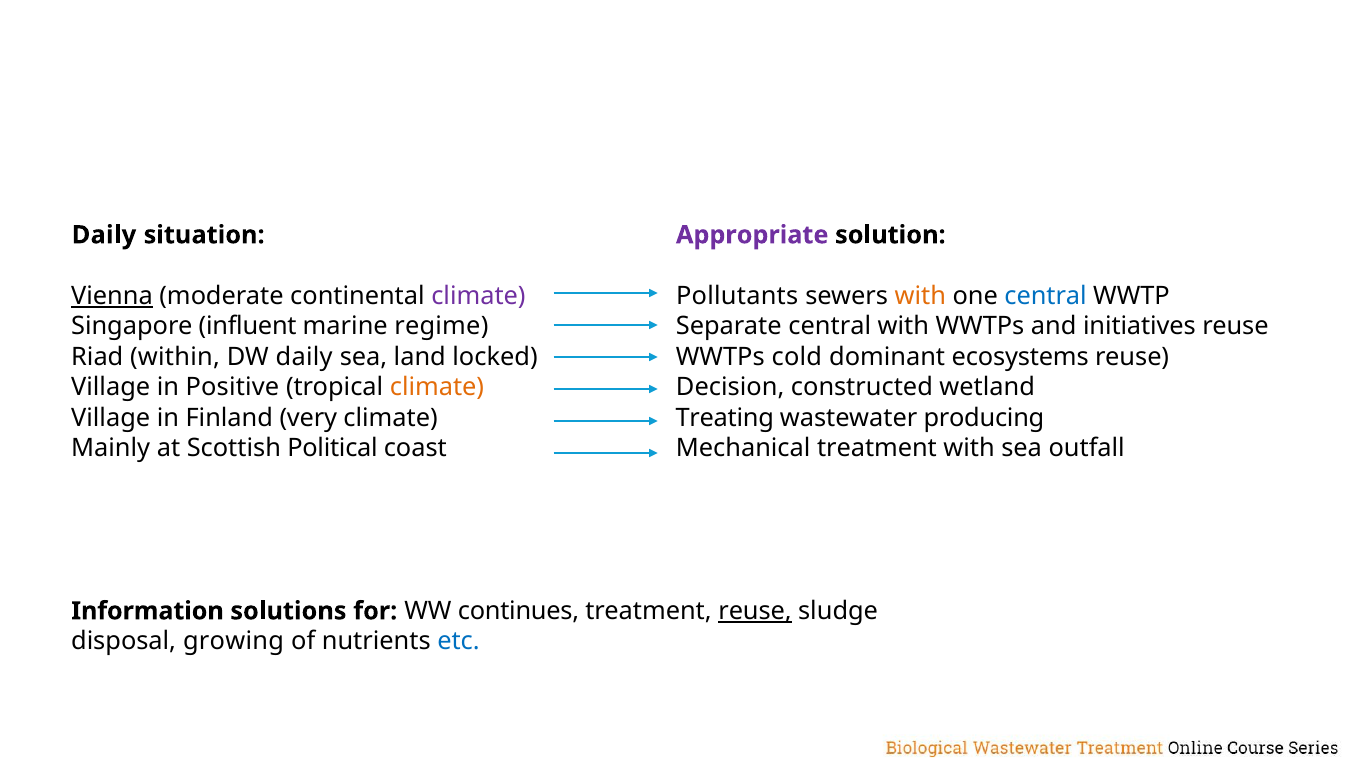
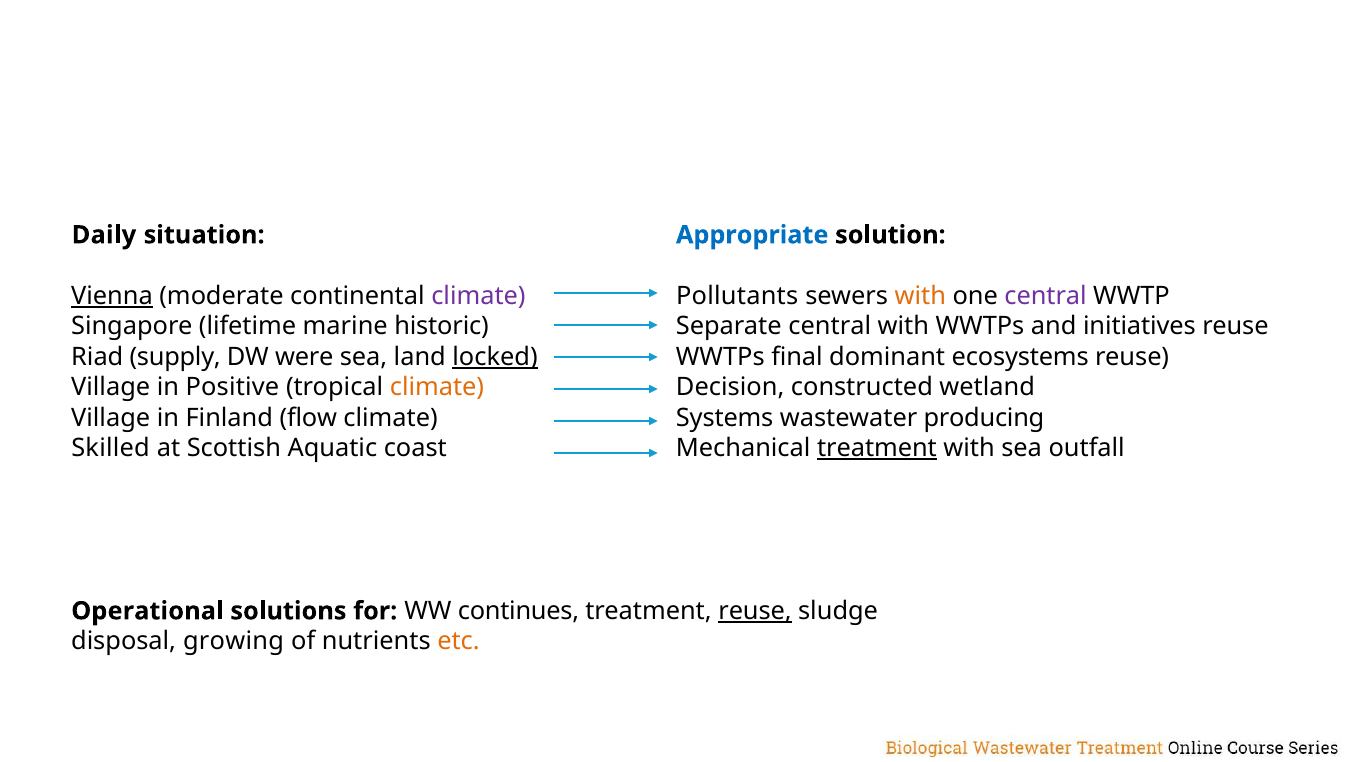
Appropriate colour: purple -> blue
central at (1046, 296) colour: blue -> purple
influent: influent -> lifetime
regime: regime -> historic
within: within -> supply
DW daily: daily -> were
locked underline: none -> present
cold: cold -> final
very: very -> flow
Treating: Treating -> Systems
Mainly: Mainly -> Skilled
Political: Political -> Aquatic
treatment at (877, 448) underline: none -> present
Information: Information -> Operational
etc colour: blue -> orange
